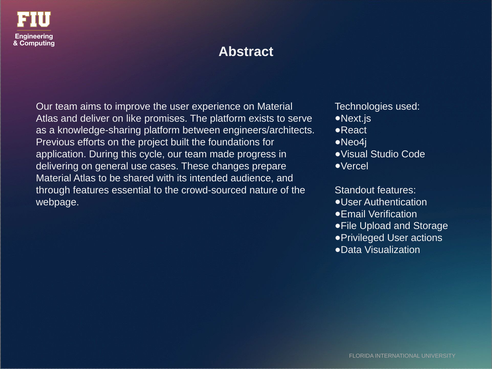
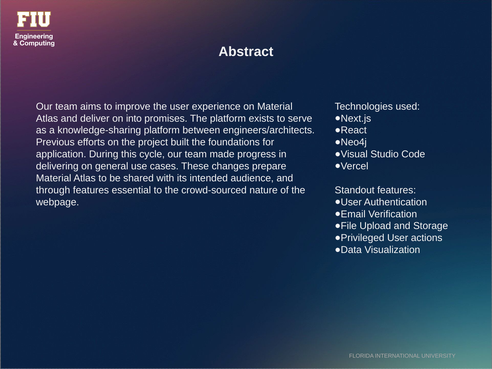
like: like -> into
